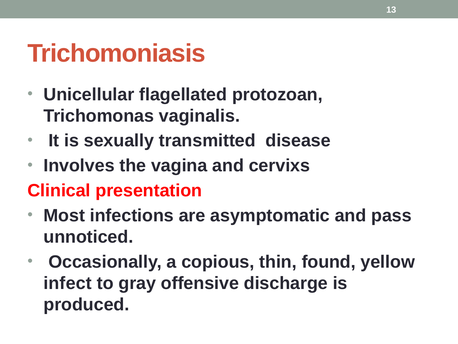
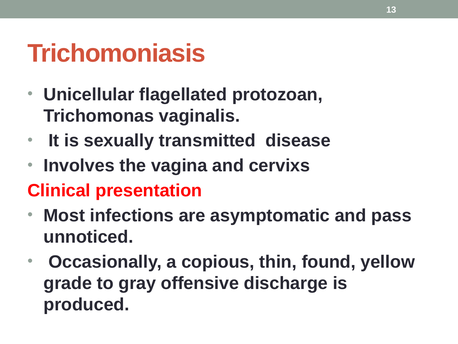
infect: infect -> grade
